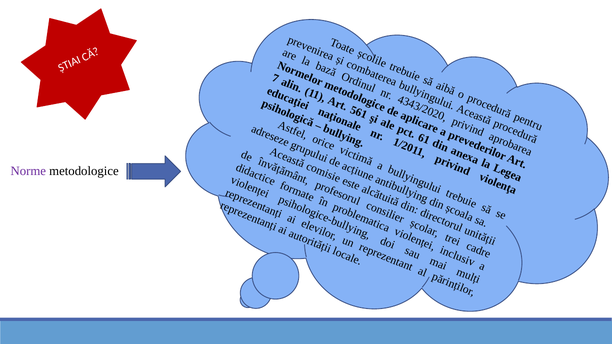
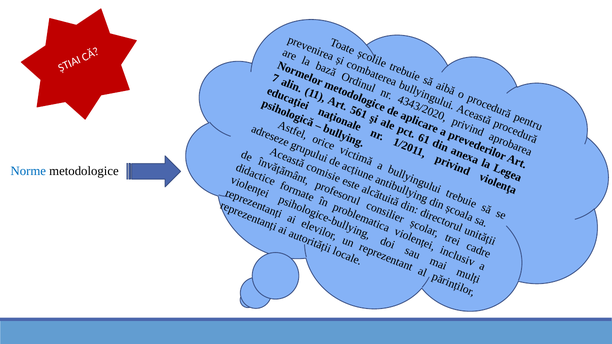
Norme colour: purple -> blue
